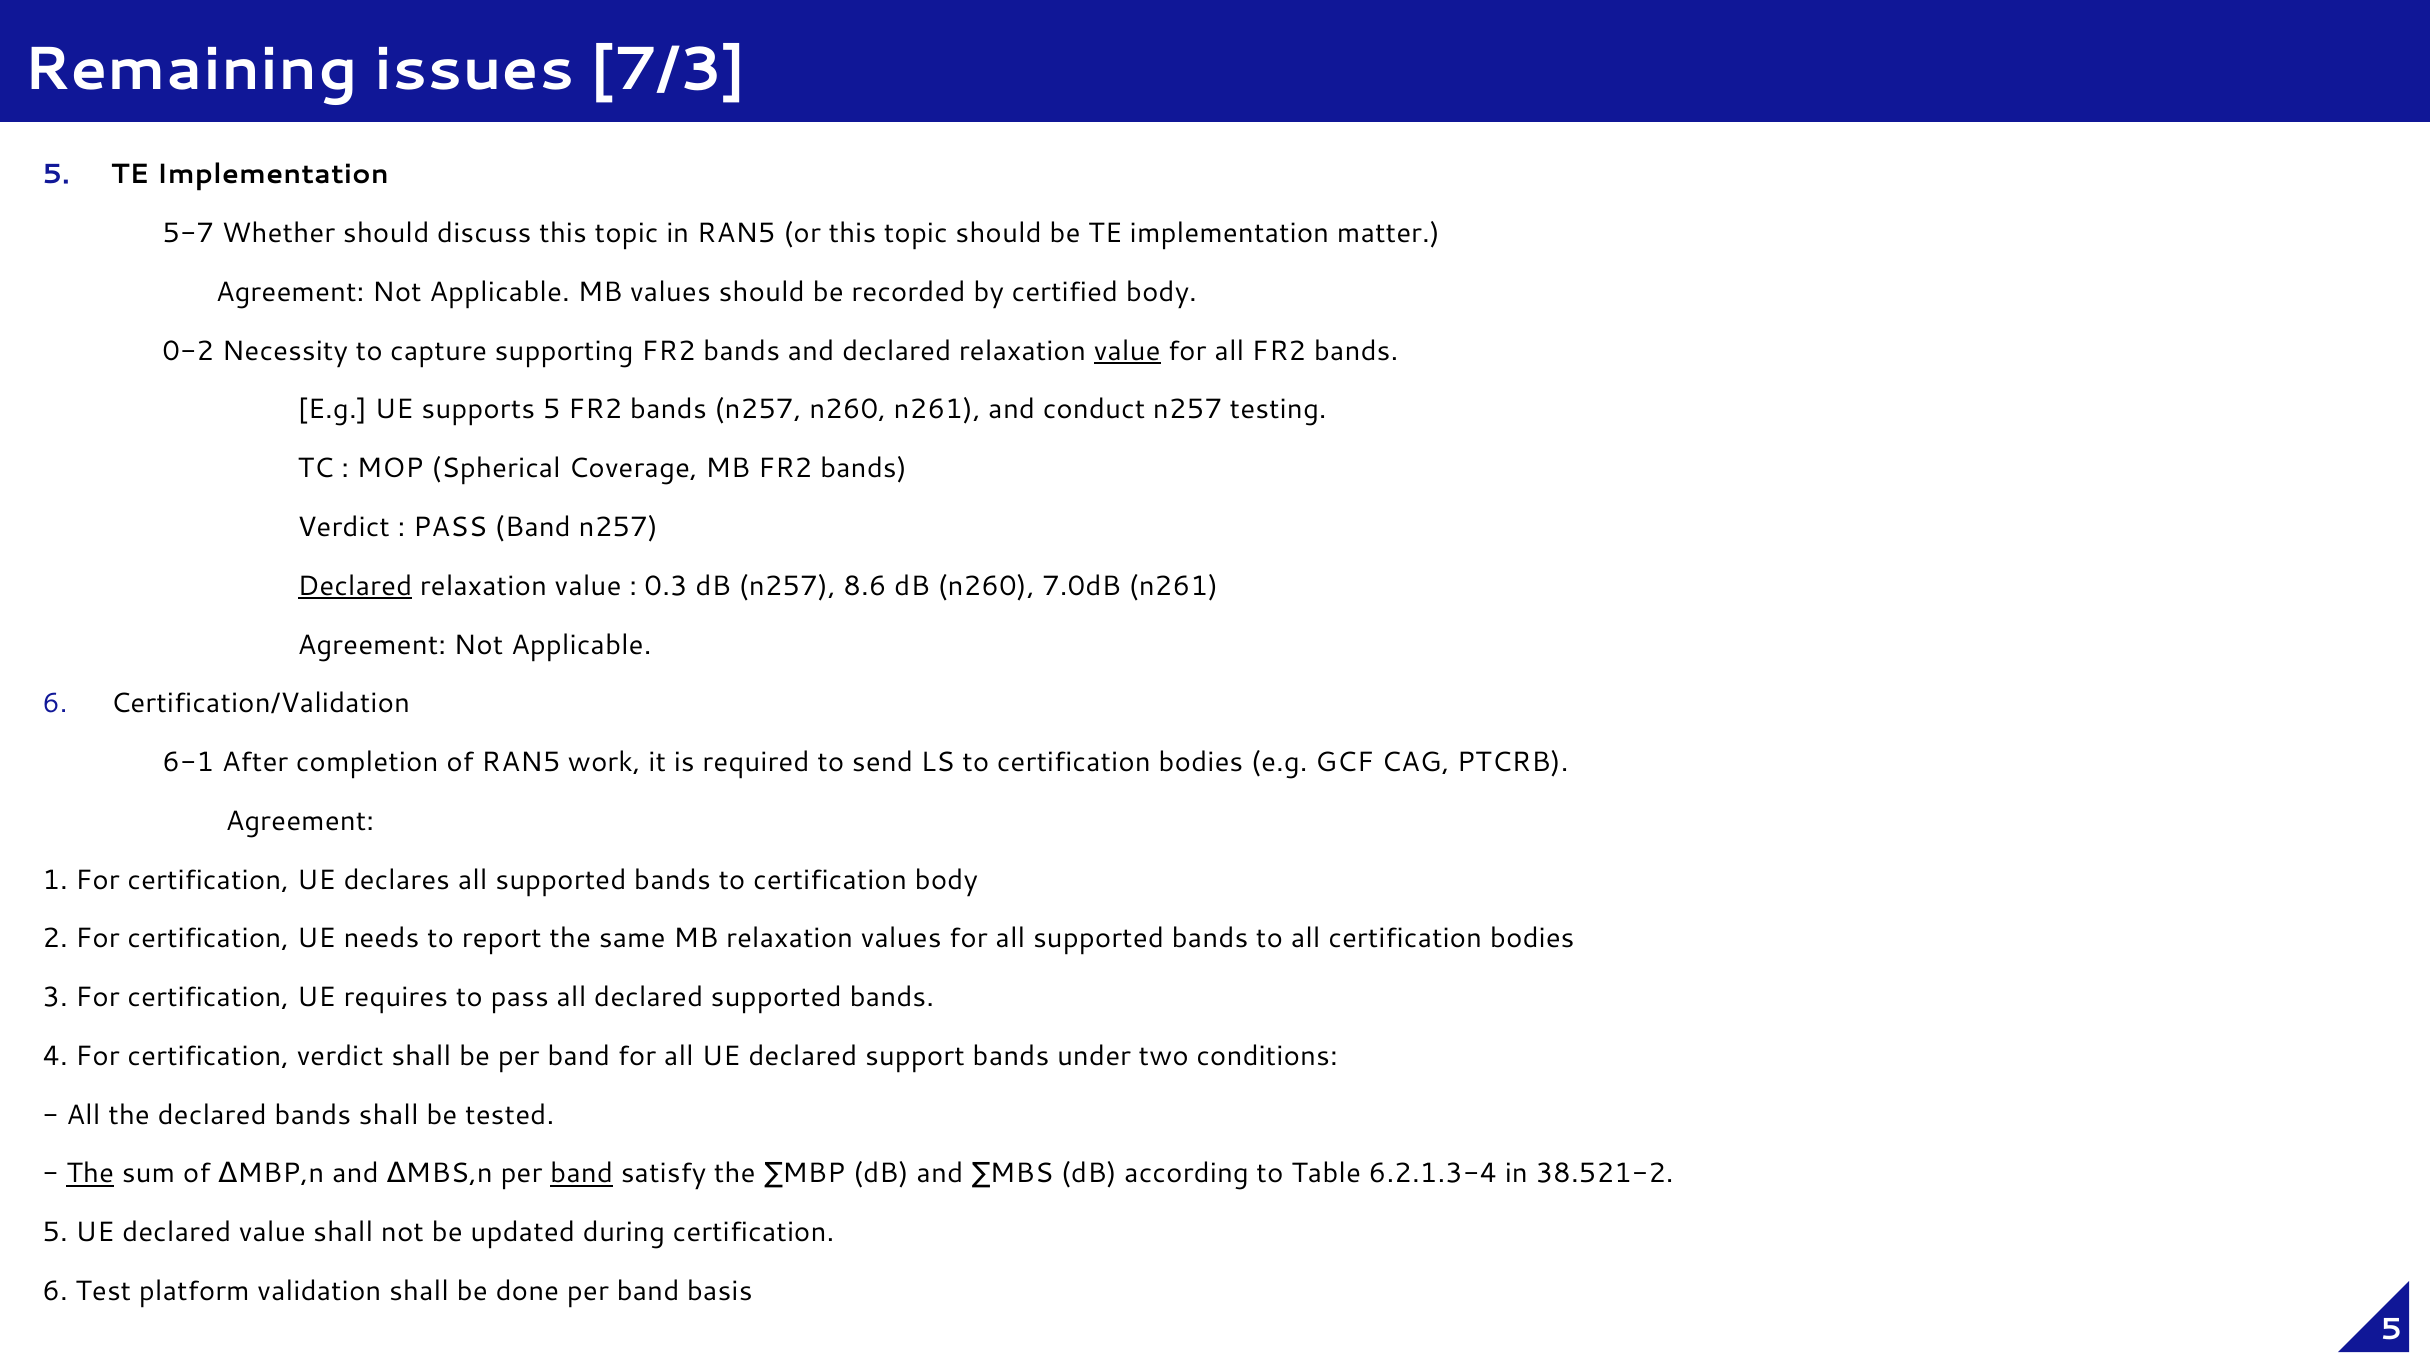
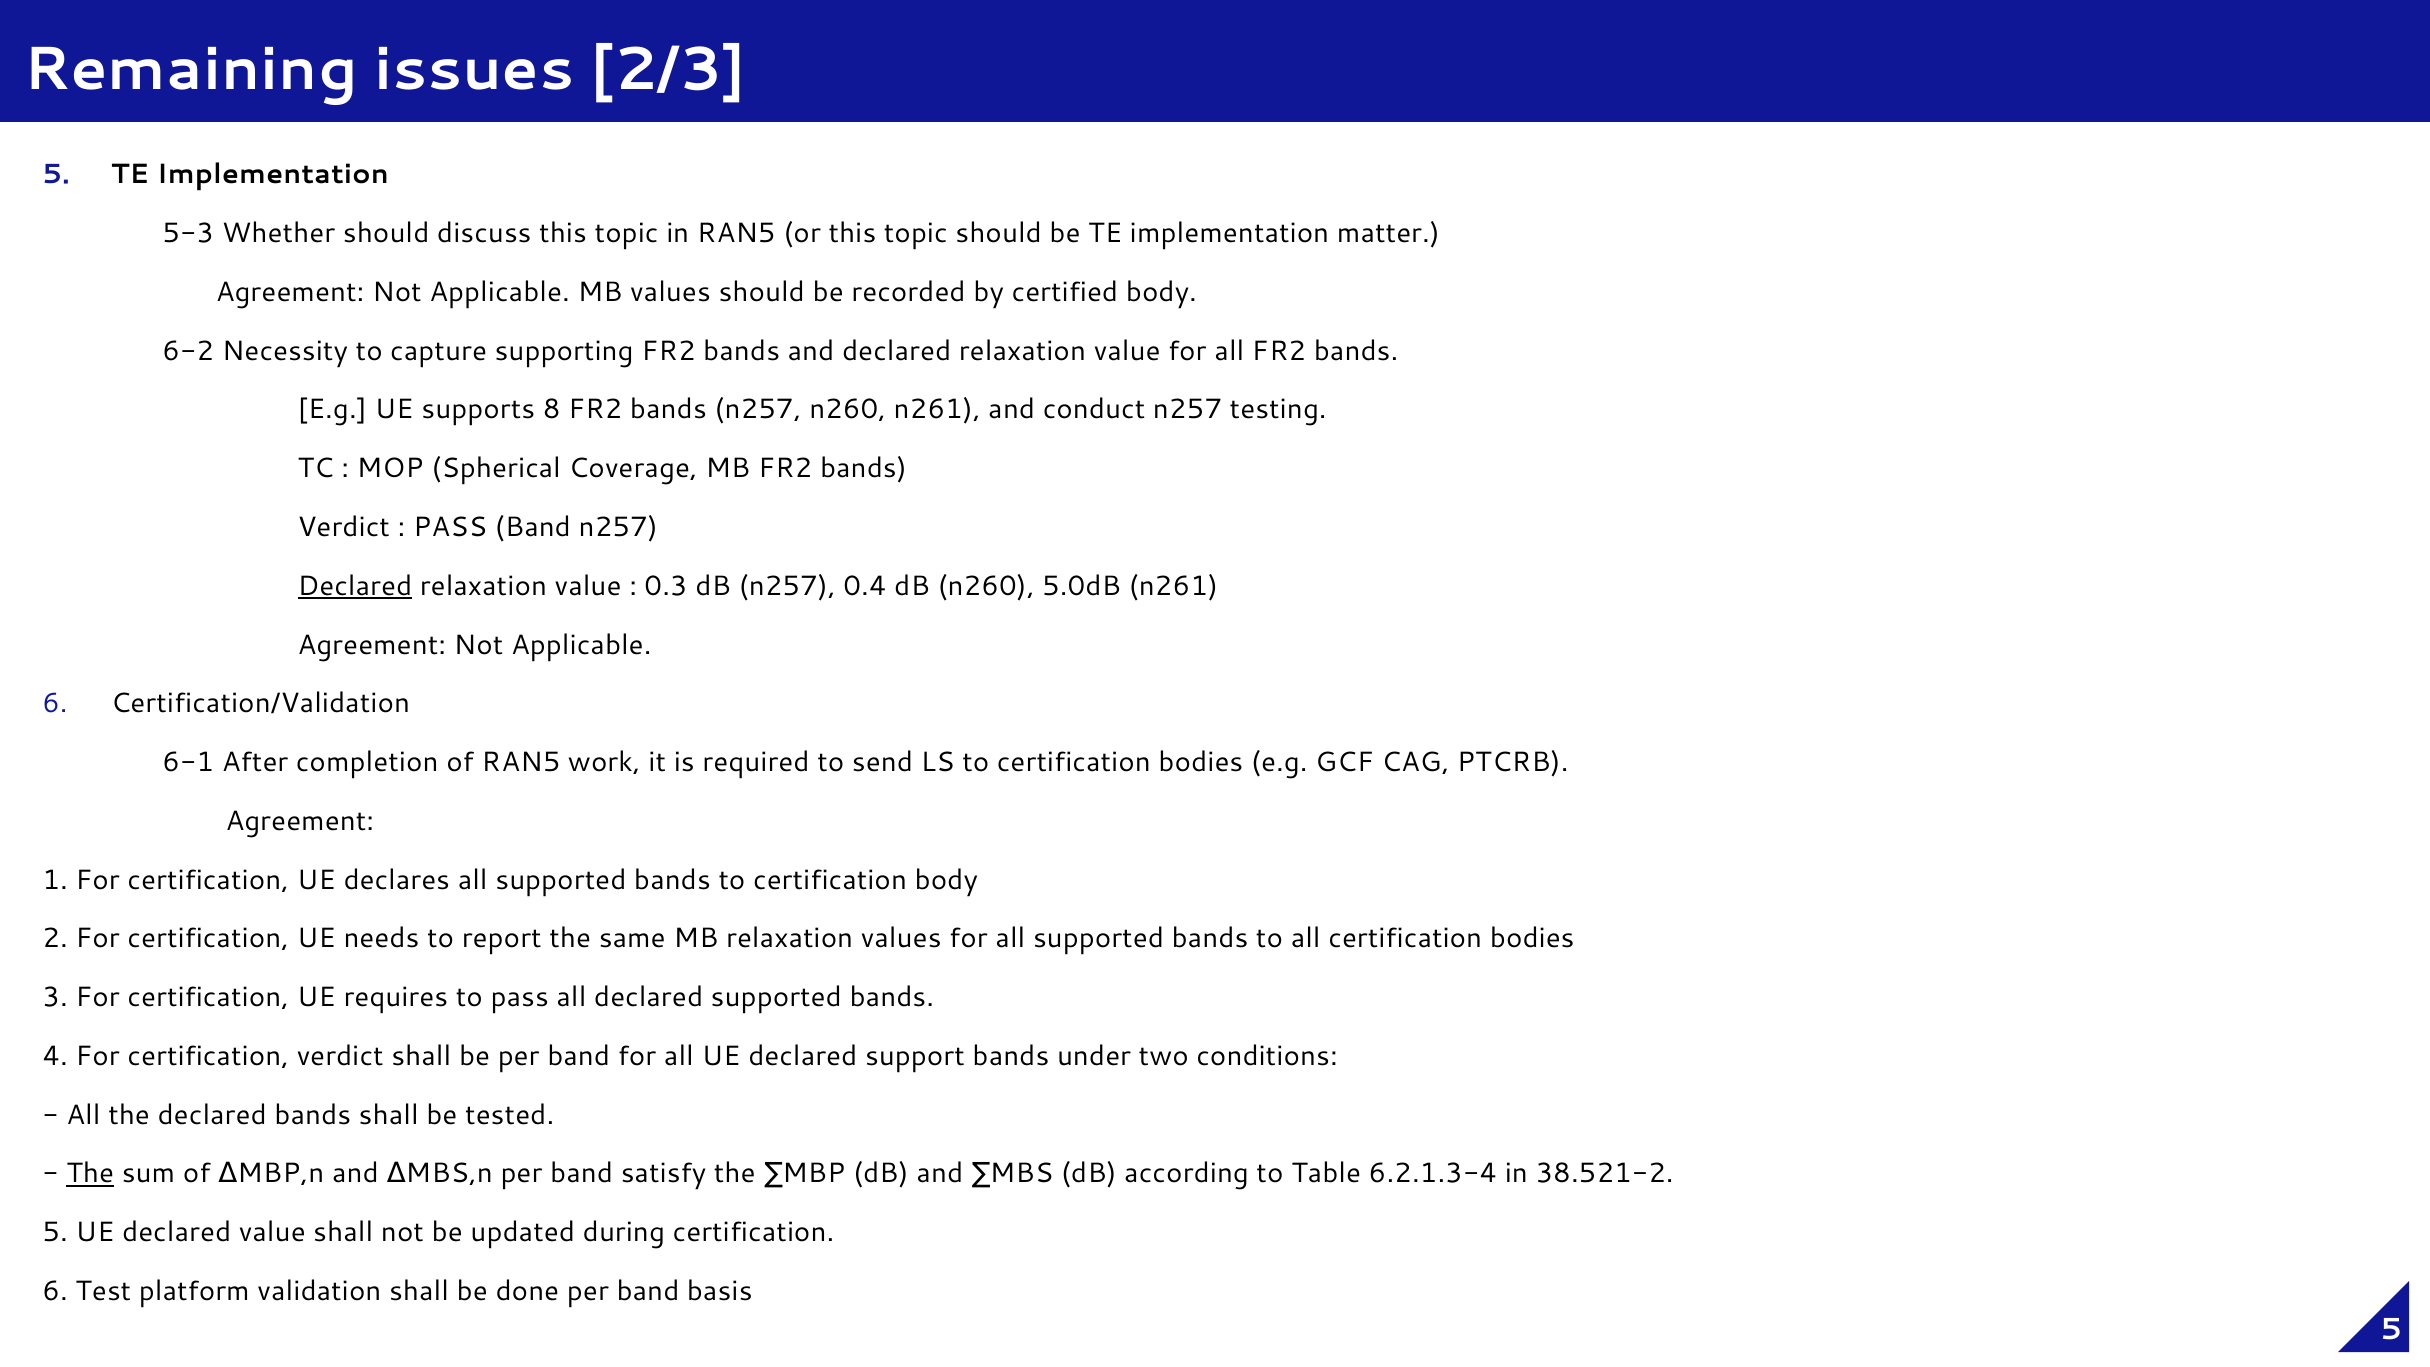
7/3: 7/3 -> 2/3
5-7: 5-7 -> 5-3
0-2: 0-2 -> 6-2
value at (1127, 351) underline: present -> none
supports 5: 5 -> 8
8.6: 8.6 -> 0.4
7.0dB: 7.0dB -> 5.0dB
band at (582, 1174) underline: present -> none
